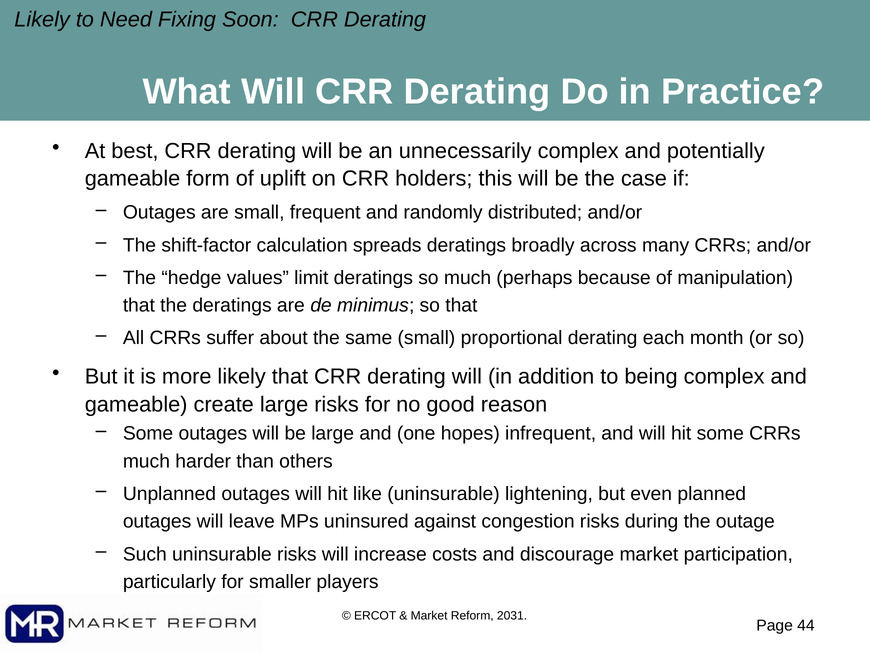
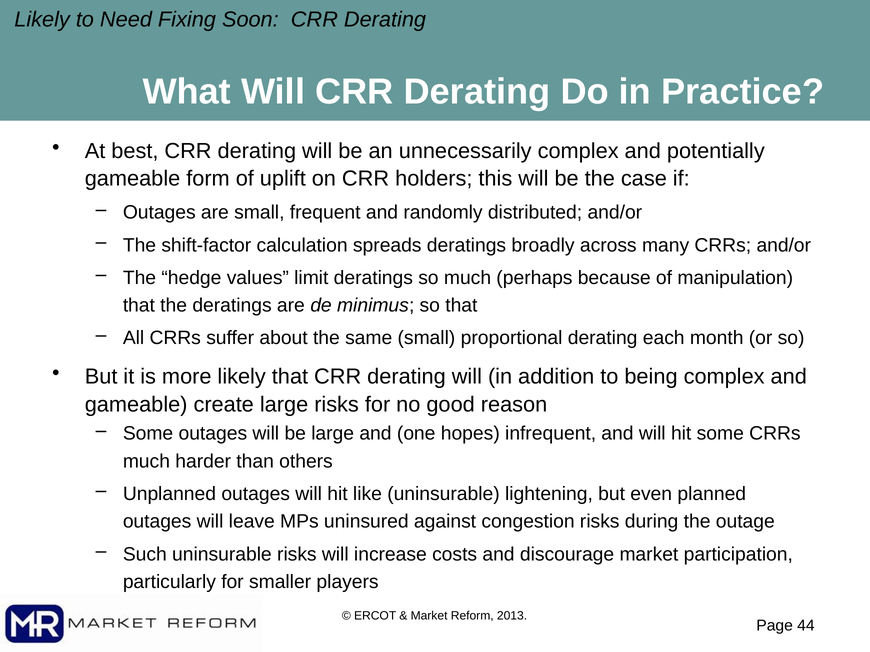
2031: 2031 -> 2013
